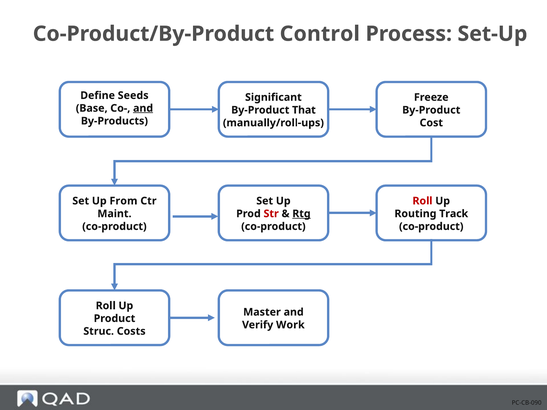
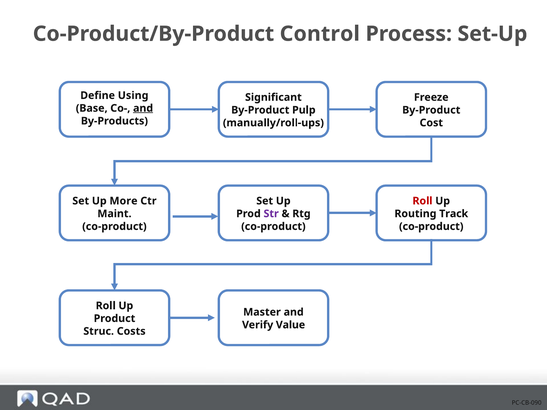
Seeds: Seeds -> Using
That: That -> Pulp
From: From -> More
Str colour: red -> purple
Rtg underline: present -> none
Work: Work -> Value
